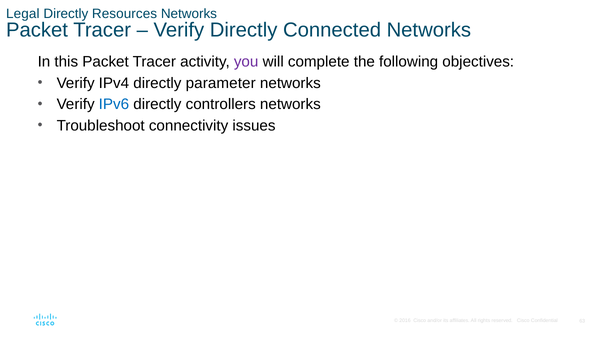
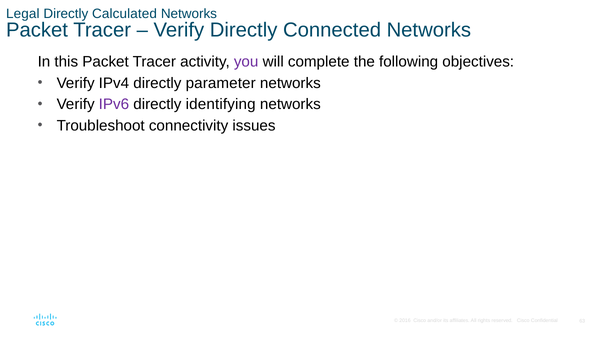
Resources: Resources -> Calculated
IPv6 colour: blue -> purple
controllers: controllers -> identifying
